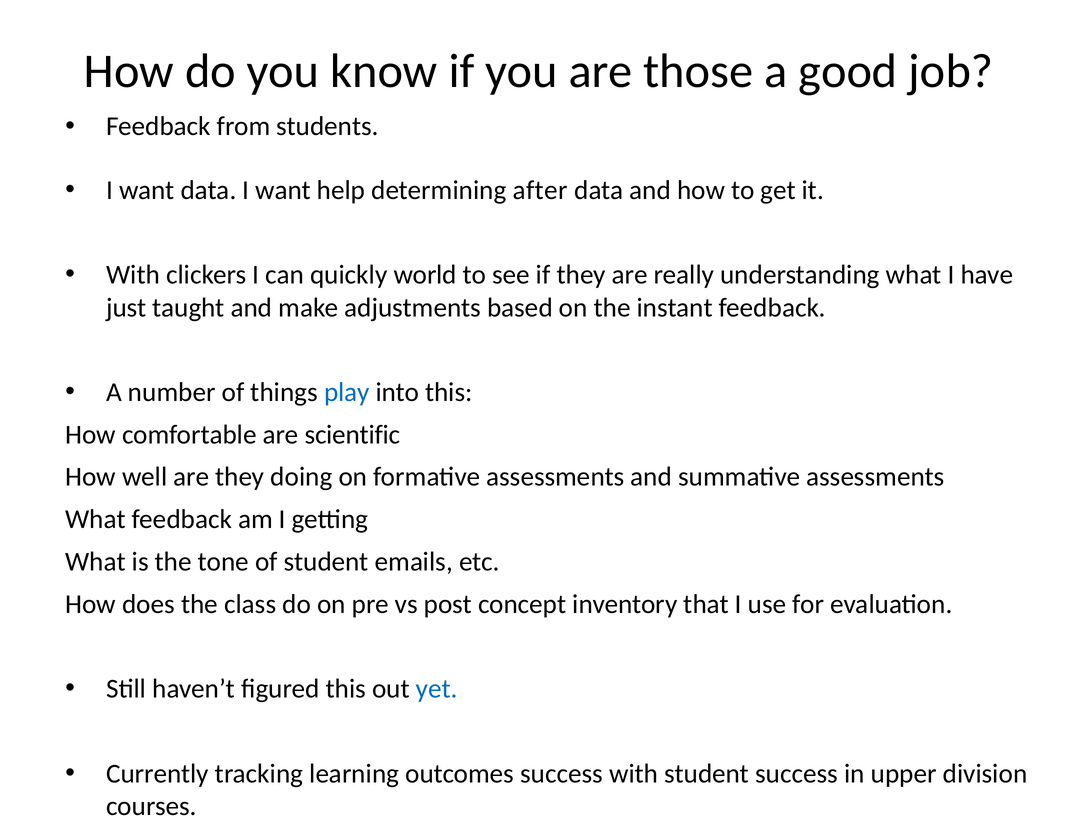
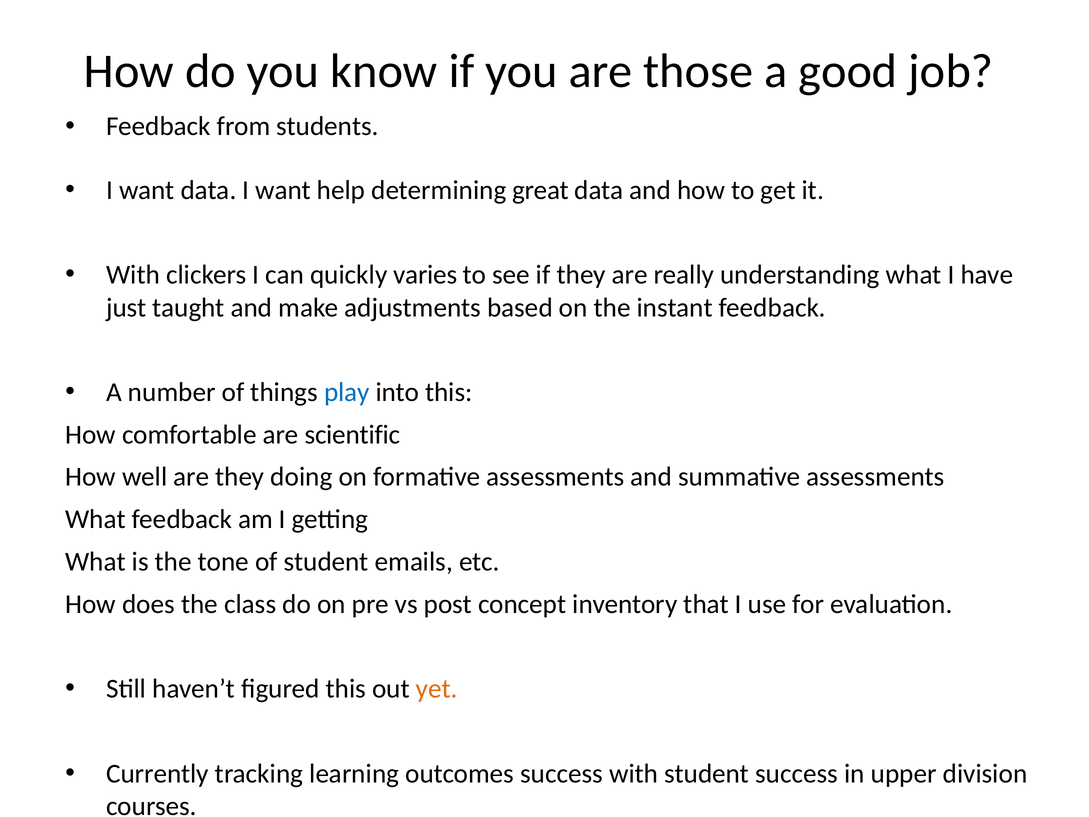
after: after -> great
world: world -> varies
yet colour: blue -> orange
